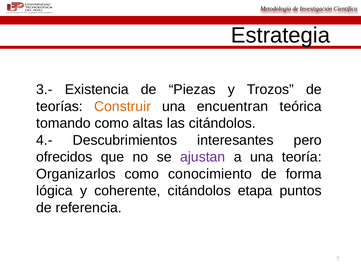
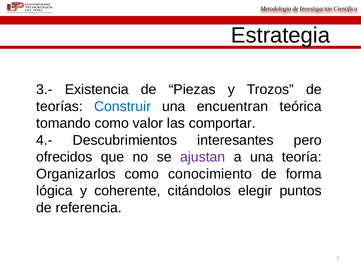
Construir colour: orange -> blue
altas: altas -> valor
las citándolos: citándolos -> comportar
etapa: etapa -> elegir
